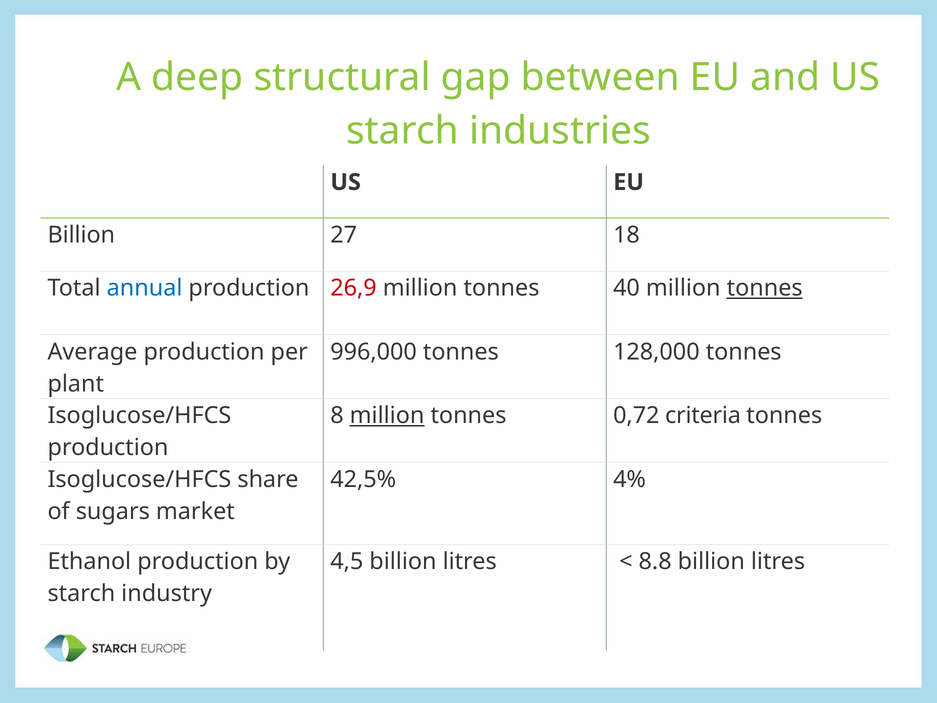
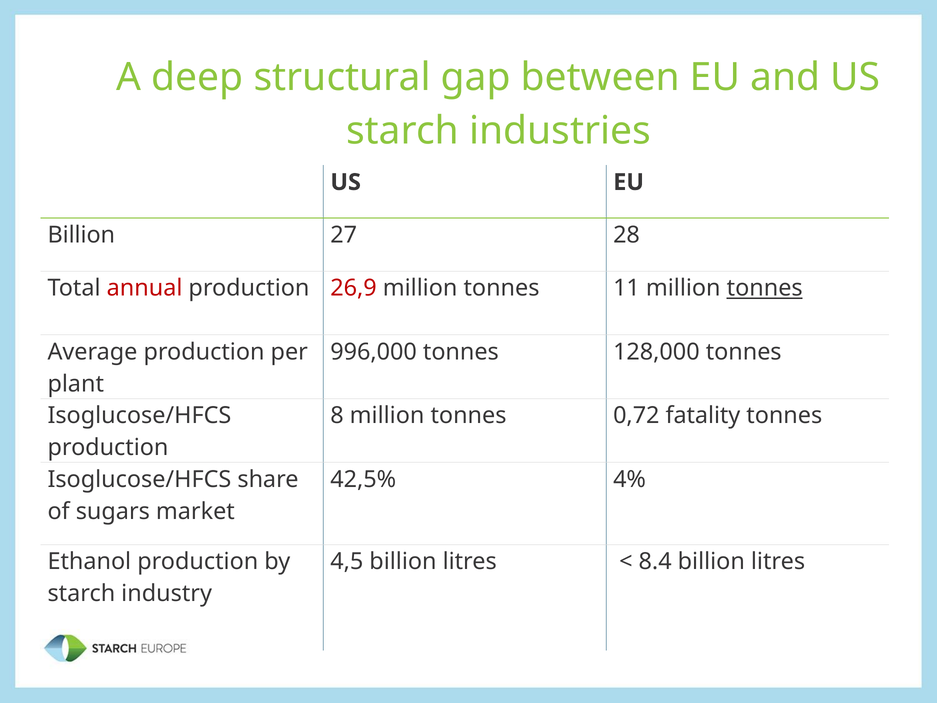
18: 18 -> 28
annual colour: blue -> red
40: 40 -> 11
million at (387, 416) underline: present -> none
criteria: criteria -> fatality
8.8: 8.8 -> 8.4
